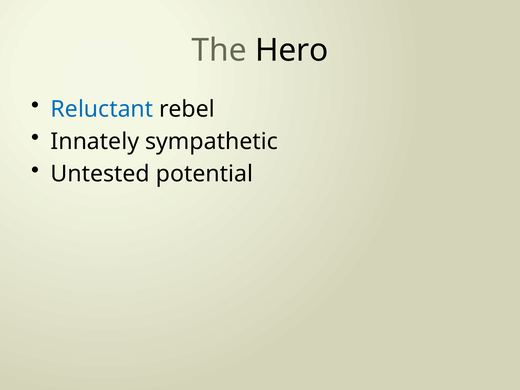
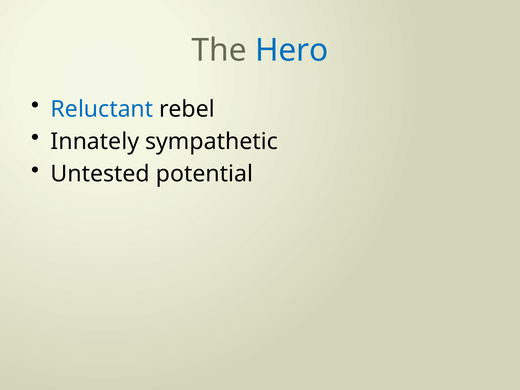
Hero colour: black -> blue
